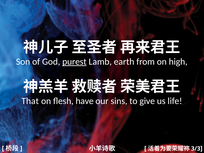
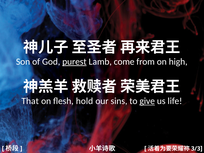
earth: earth -> come
have: have -> hold
give underline: none -> present
